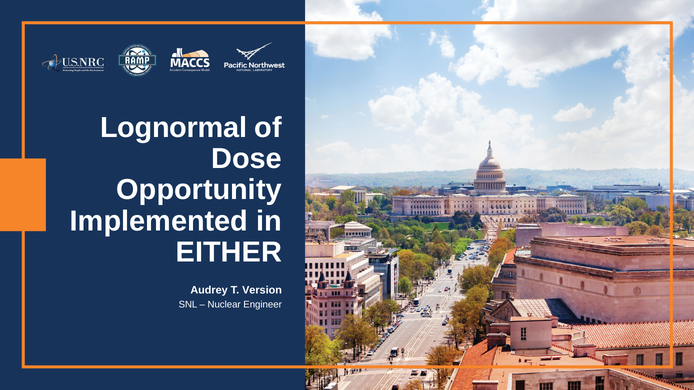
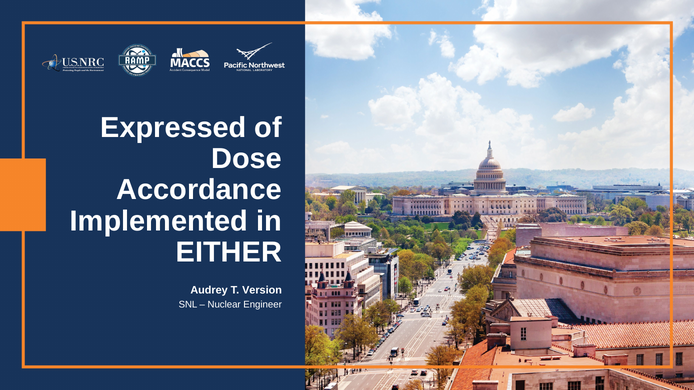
Lognormal: Lognormal -> Expressed
Opportunity: Opportunity -> Accordance
